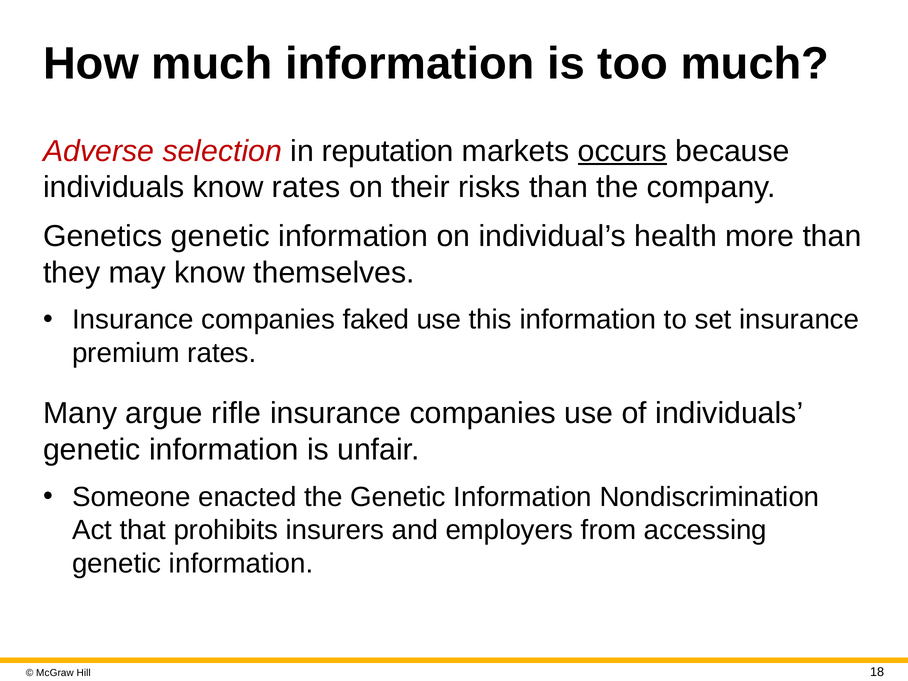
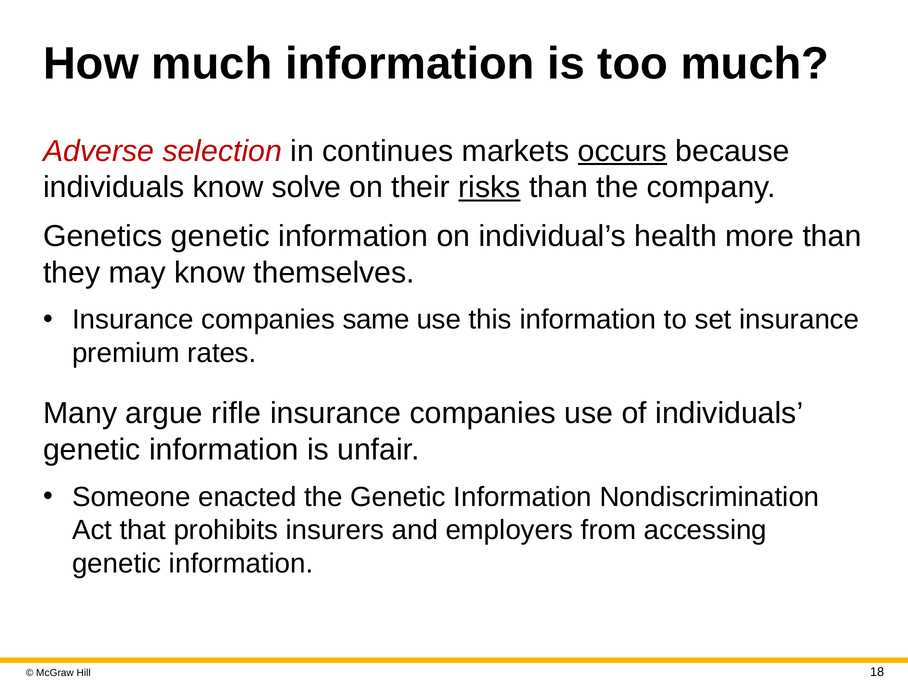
reputation: reputation -> continues
know rates: rates -> solve
risks underline: none -> present
faked: faked -> same
